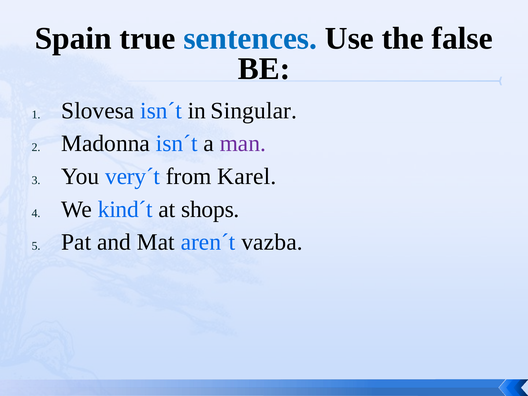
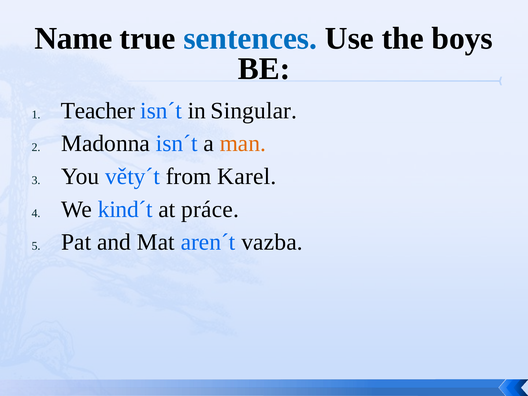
Spain: Spain -> Name
false: false -> boys
Slovesa: Slovesa -> Teacher
man colour: purple -> orange
very´t: very´t -> věty´t
shops: shops -> práce
